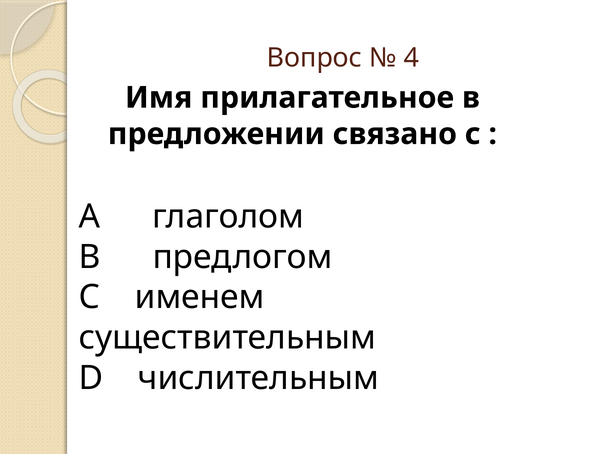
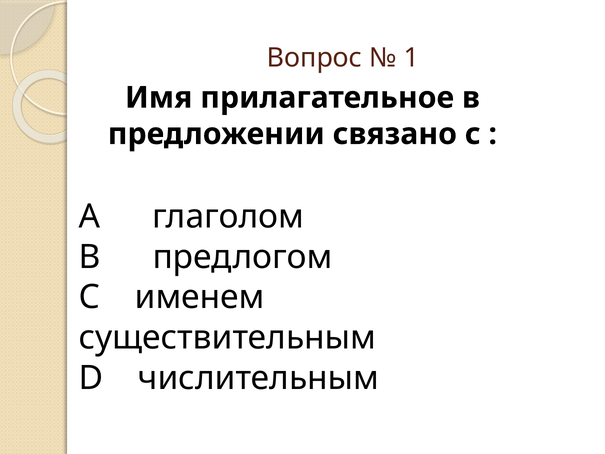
4: 4 -> 1
